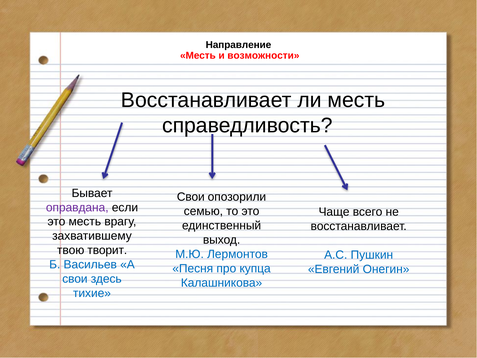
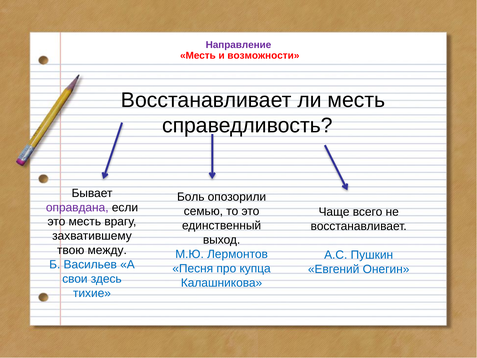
Направление colour: black -> purple
Свои at (191, 197): Свои -> Боль
творит: творит -> между
